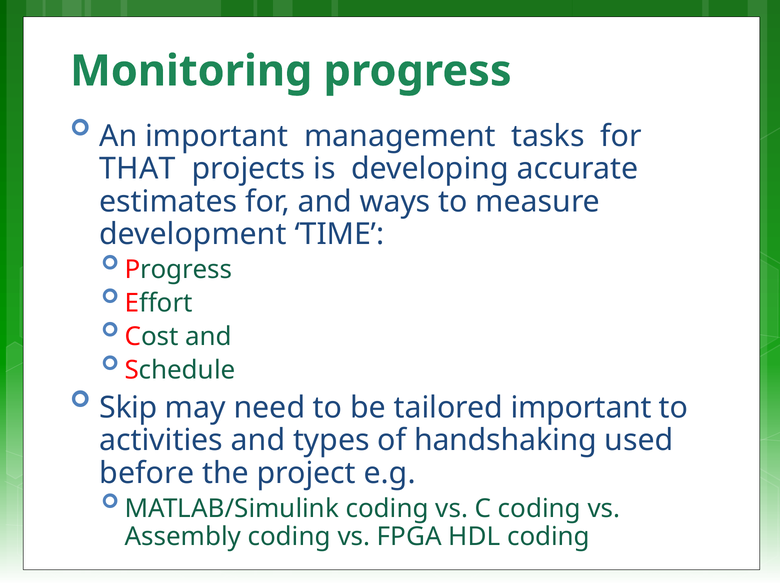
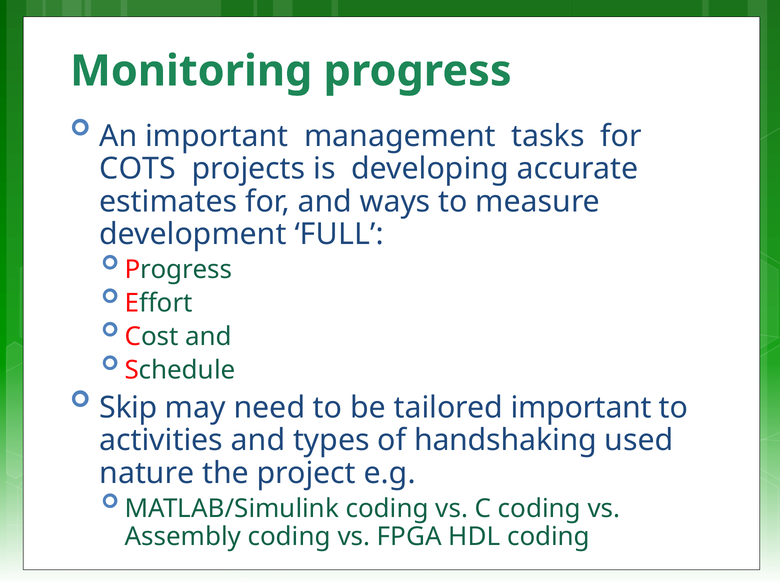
THAT: THAT -> COTS
TIME: TIME -> FULL
before: before -> nature
